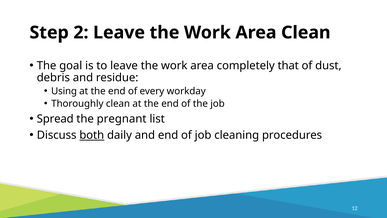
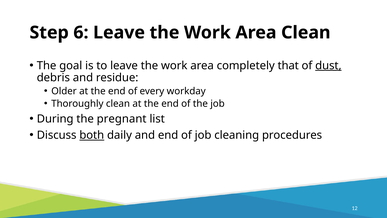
2: 2 -> 6
dust underline: none -> present
Using: Using -> Older
Spread: Spread -> During
